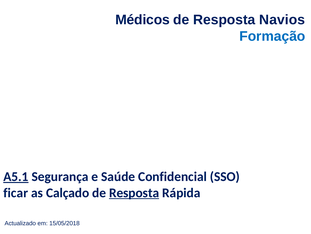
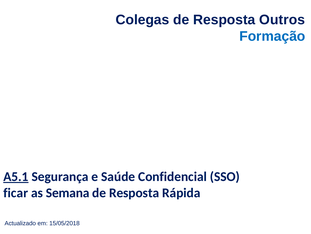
Médicos: Médicos -> Colegas
Navios: Navios -> Outros
Calçado: Calçado -> Semana
Resposta at (134, 192) underline: present -> none
